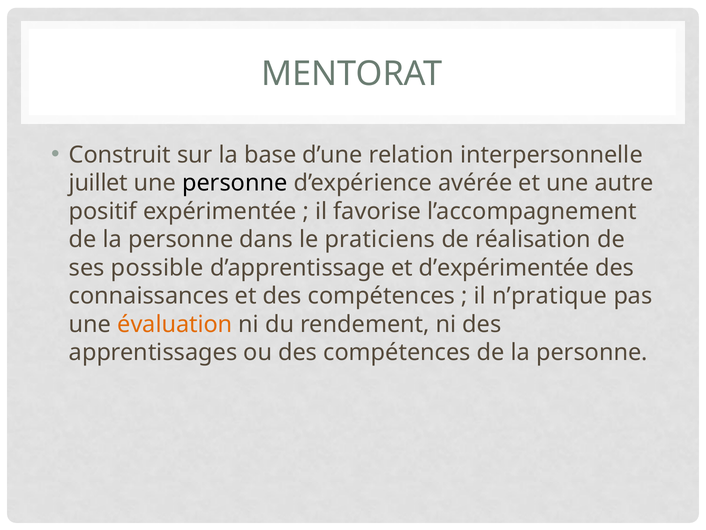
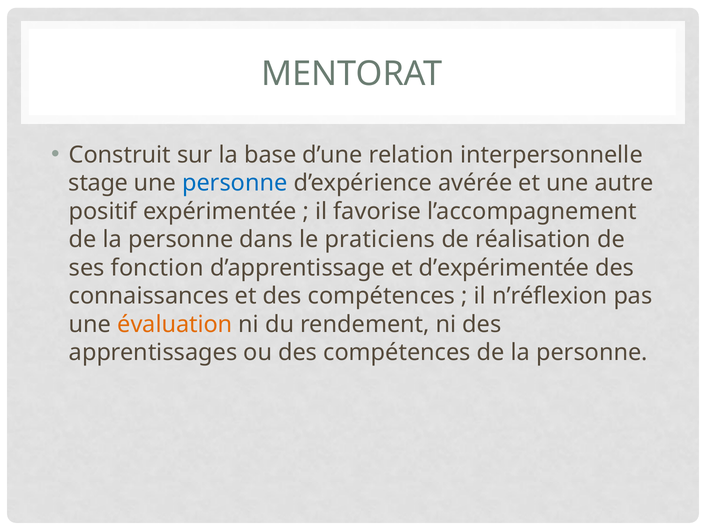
juillet: juillet -> stage
personne at (235, 183) colour: black -> blue
possible: possible -> fonction
n’pratique: n’pratique -> n’réflexion
